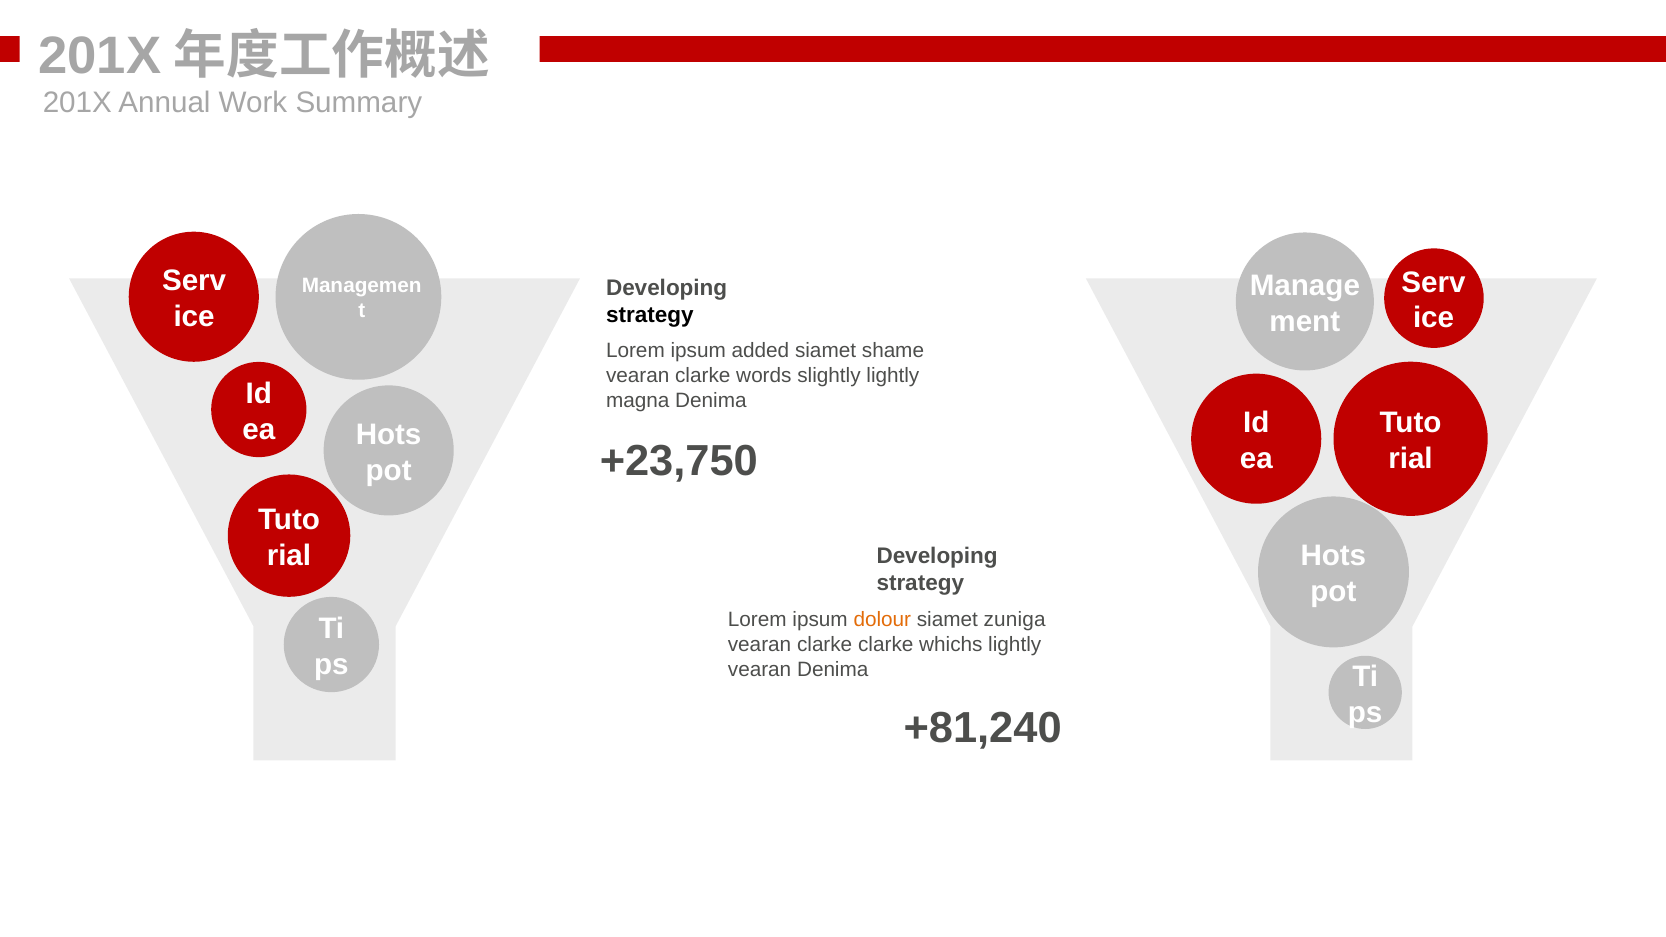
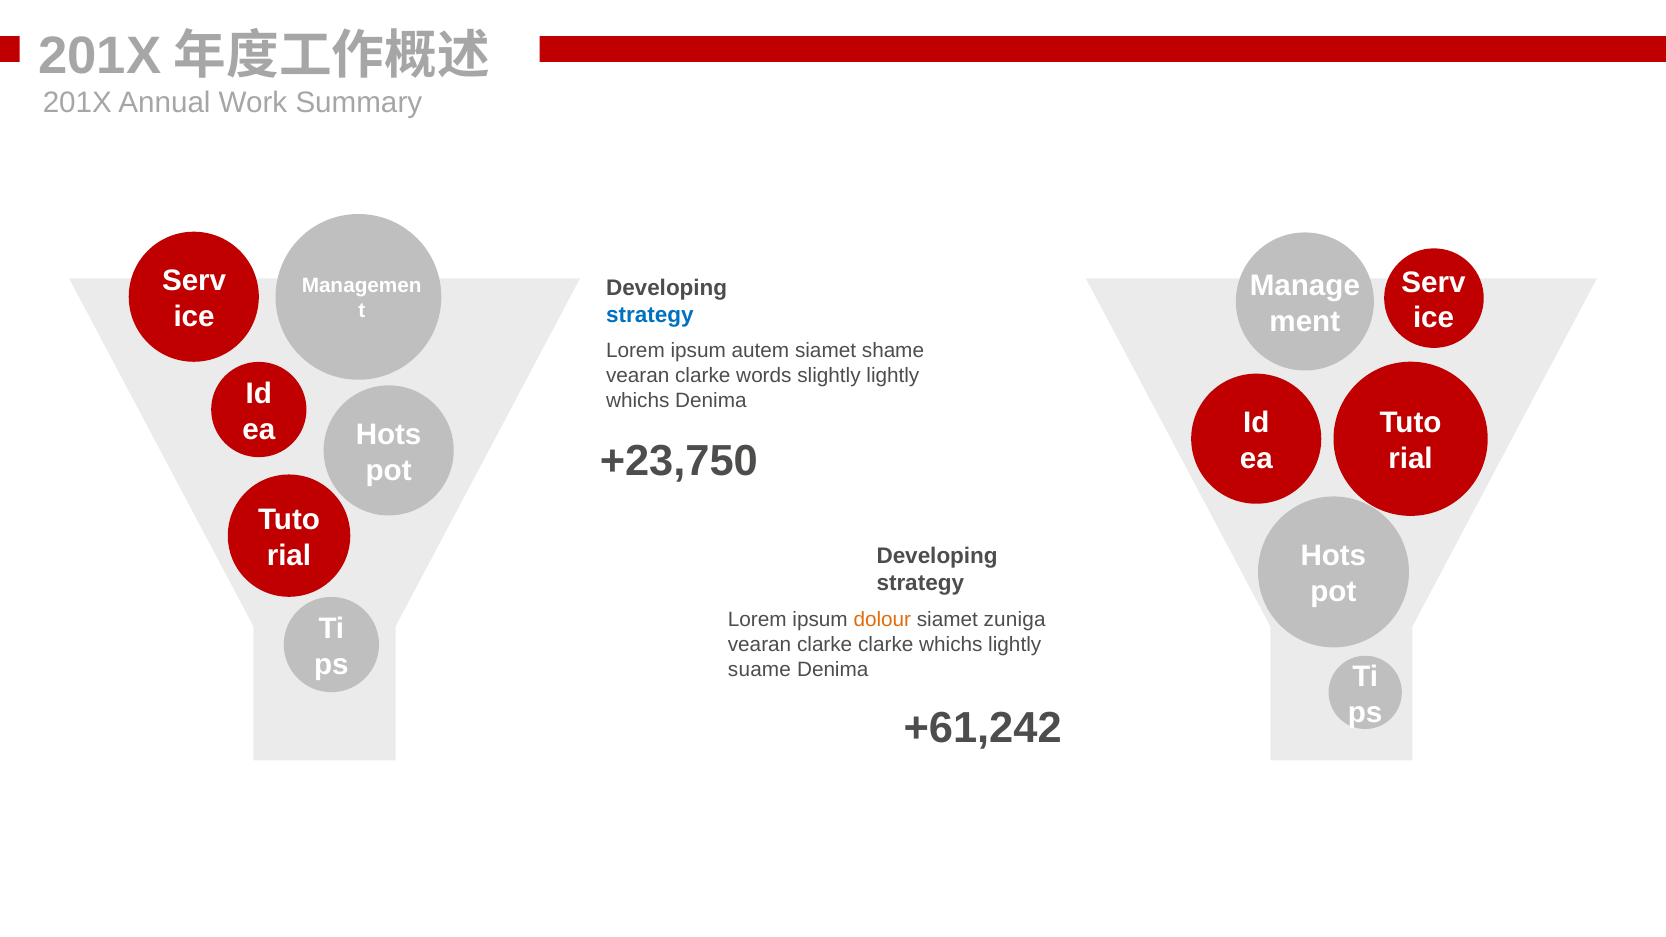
strategy at (650, 315) colour: black -> blue
added: added -> autem
magna at (638, 400): magna -> whichs
vearan at (760, 669): vearan -> suame
+81,240: +81,240 -> +61,242
